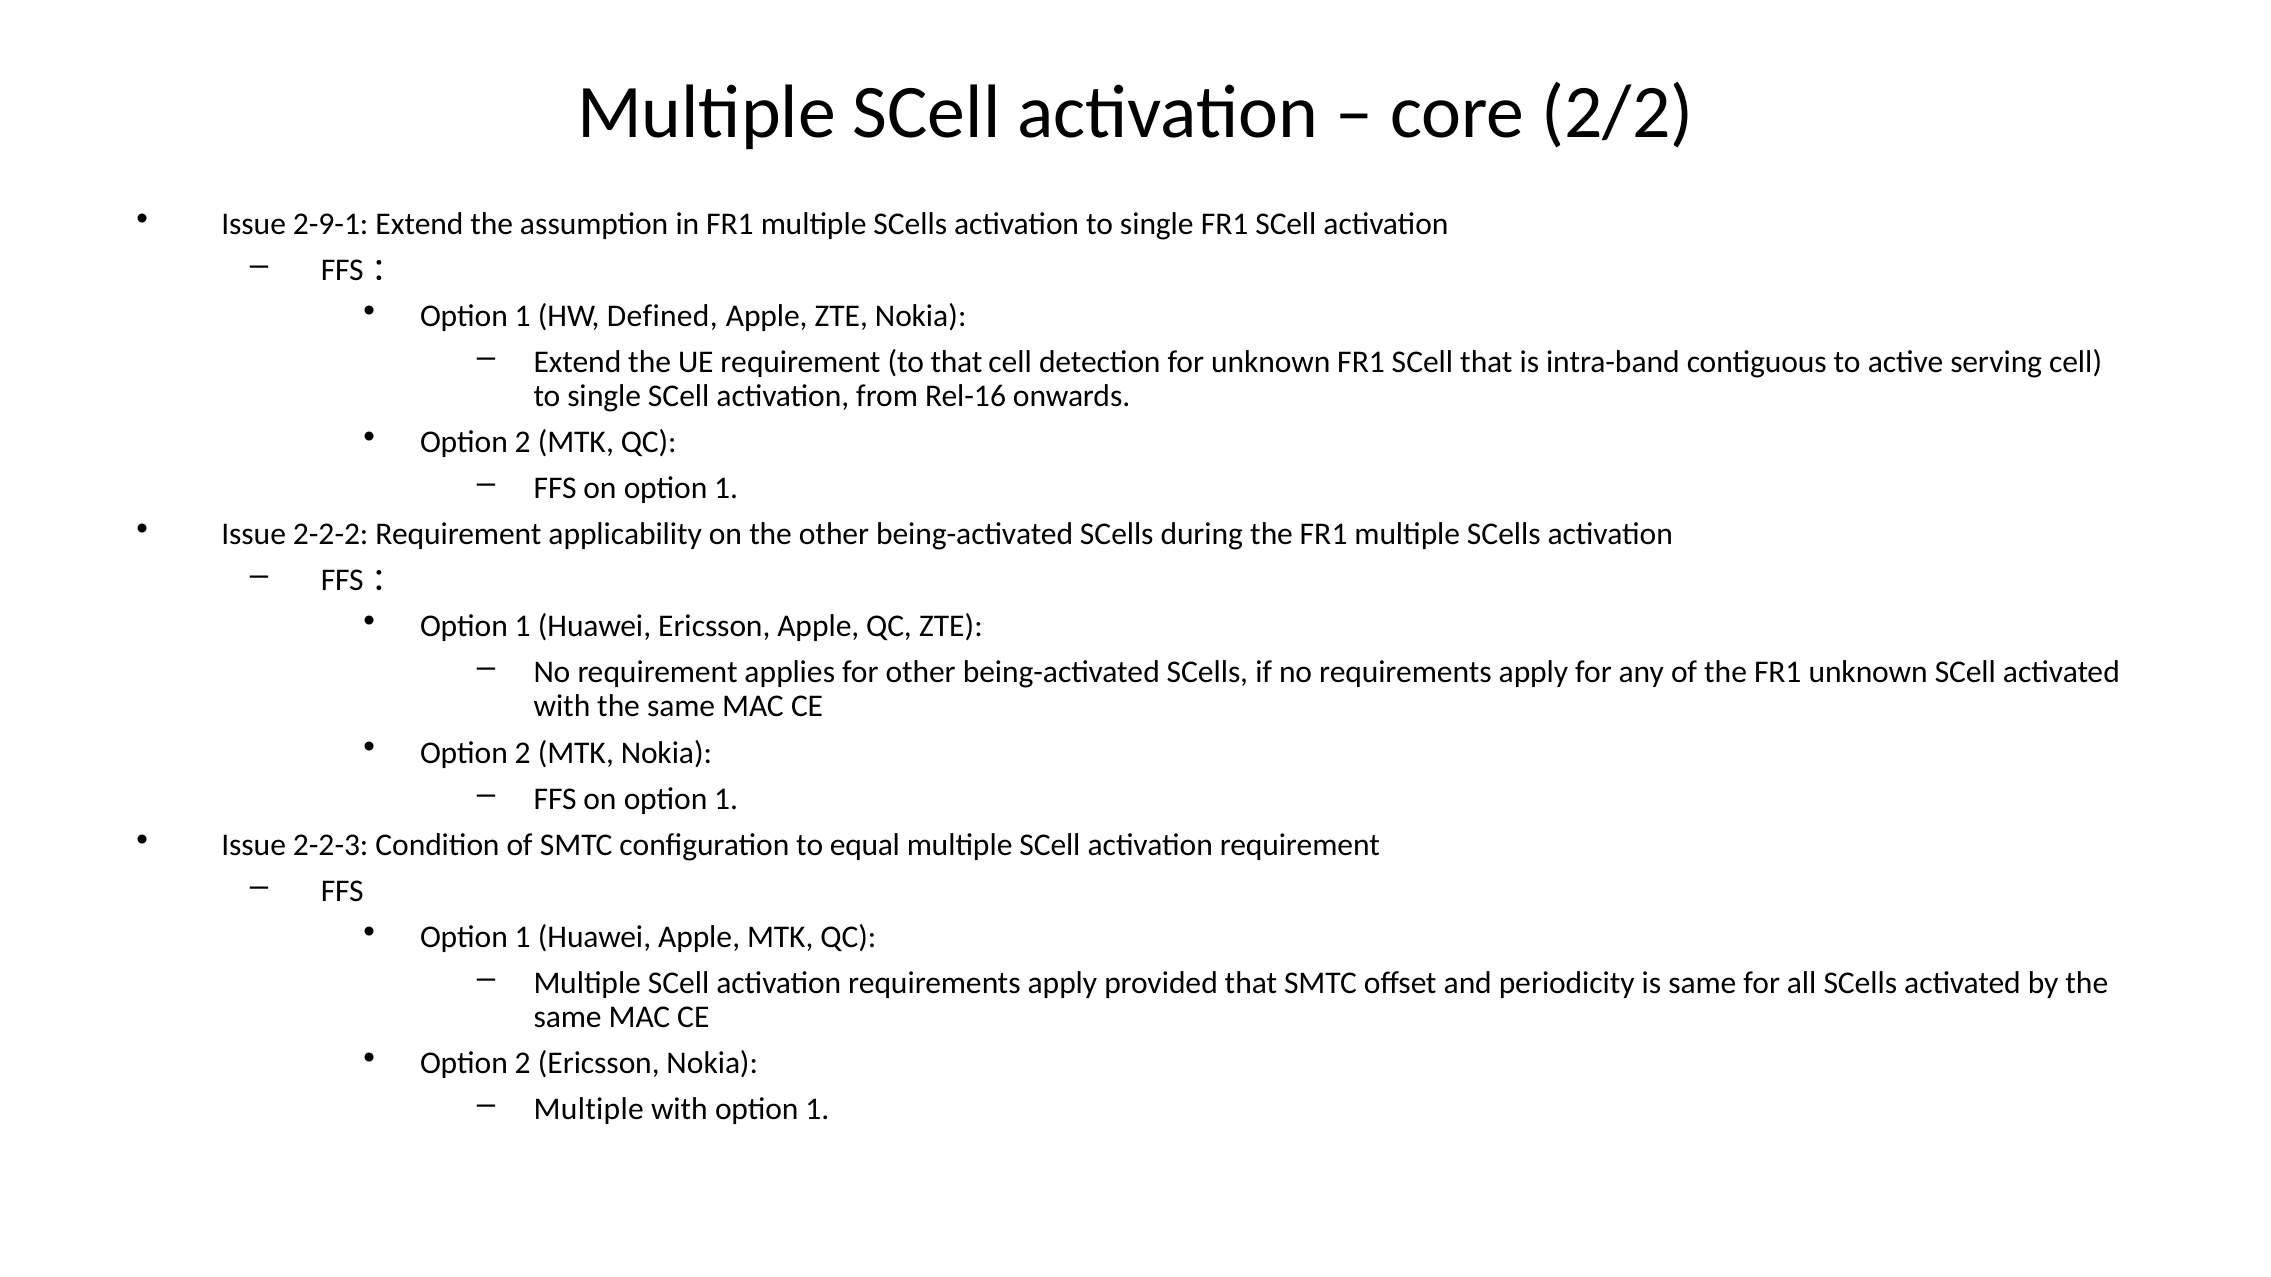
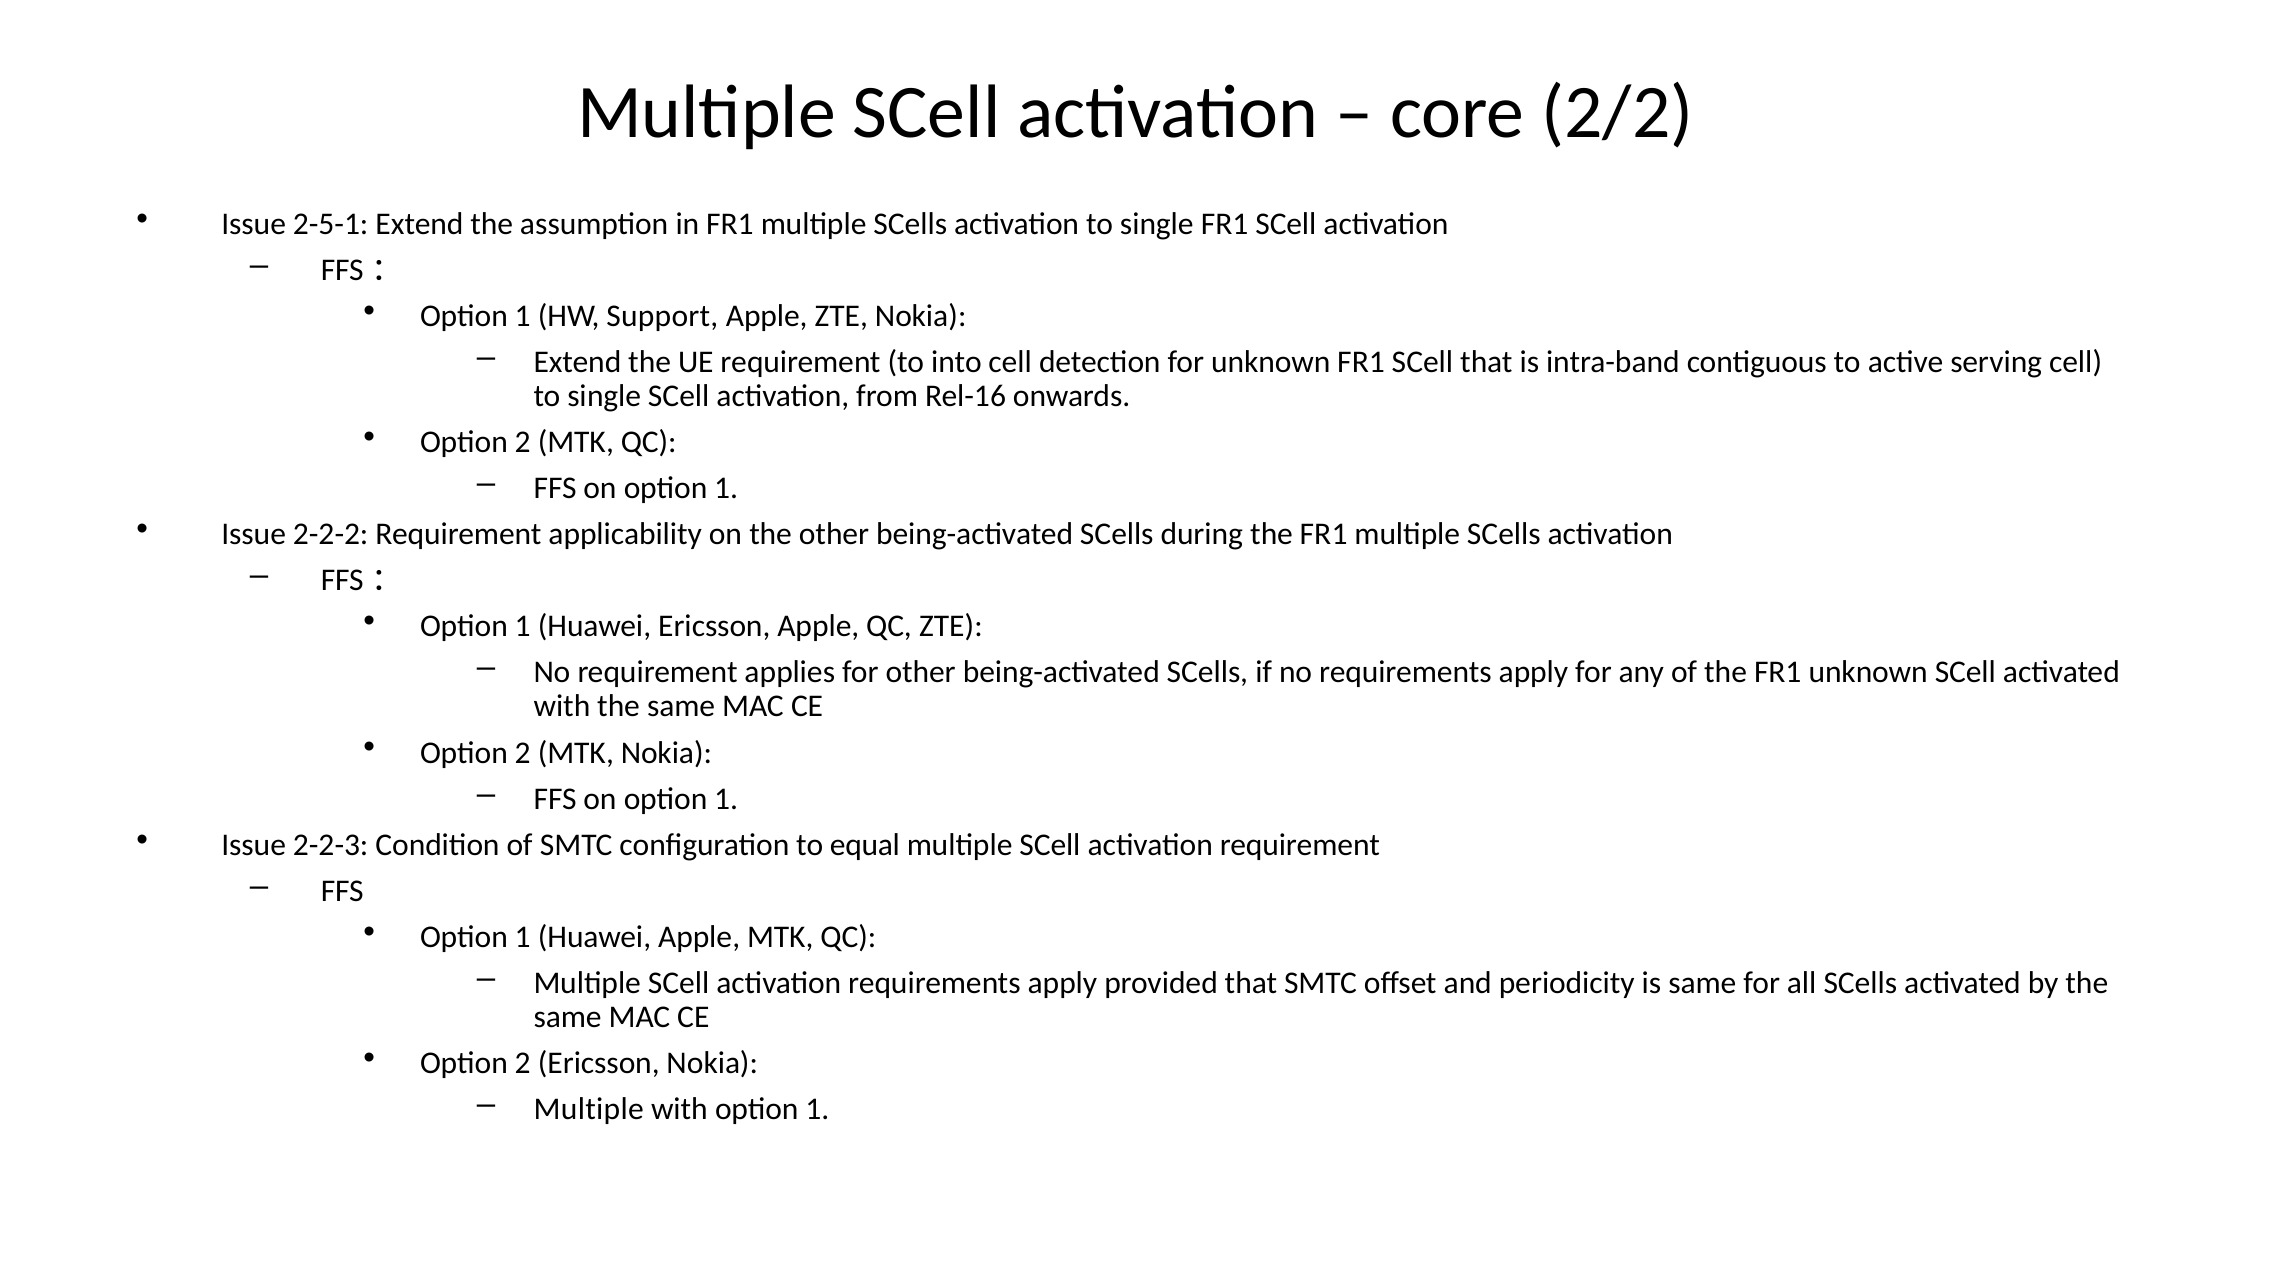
2-9-1: 2-9-1 -> 2-5-1
Defined: Defined -> Support
to that: that -> into
